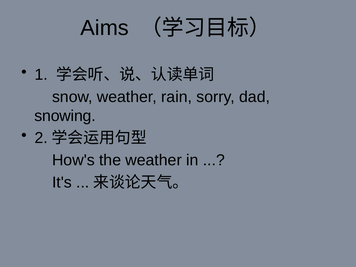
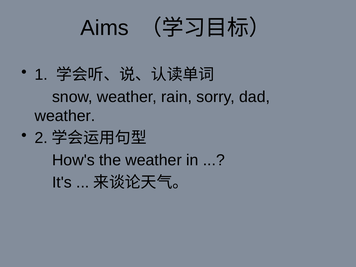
snowing at (65, 116): snowing -> weather
